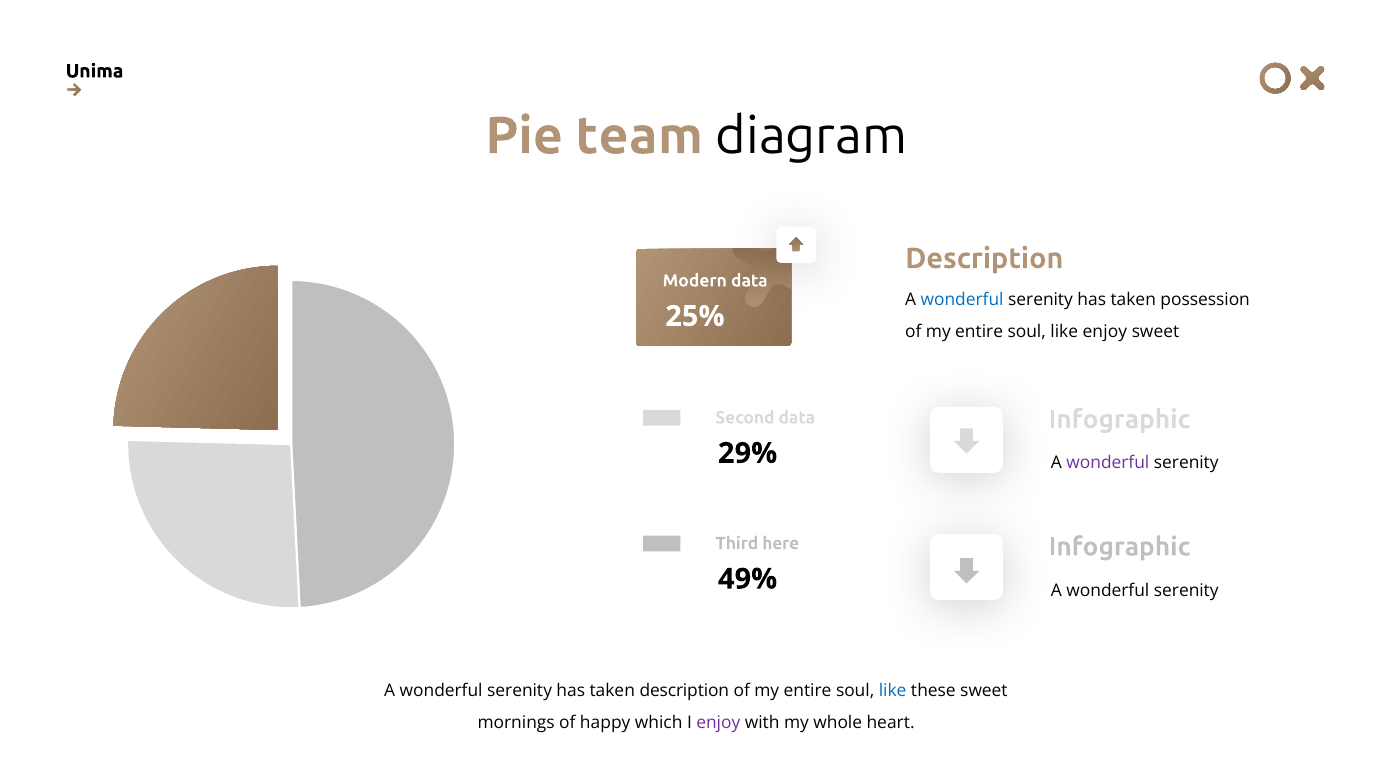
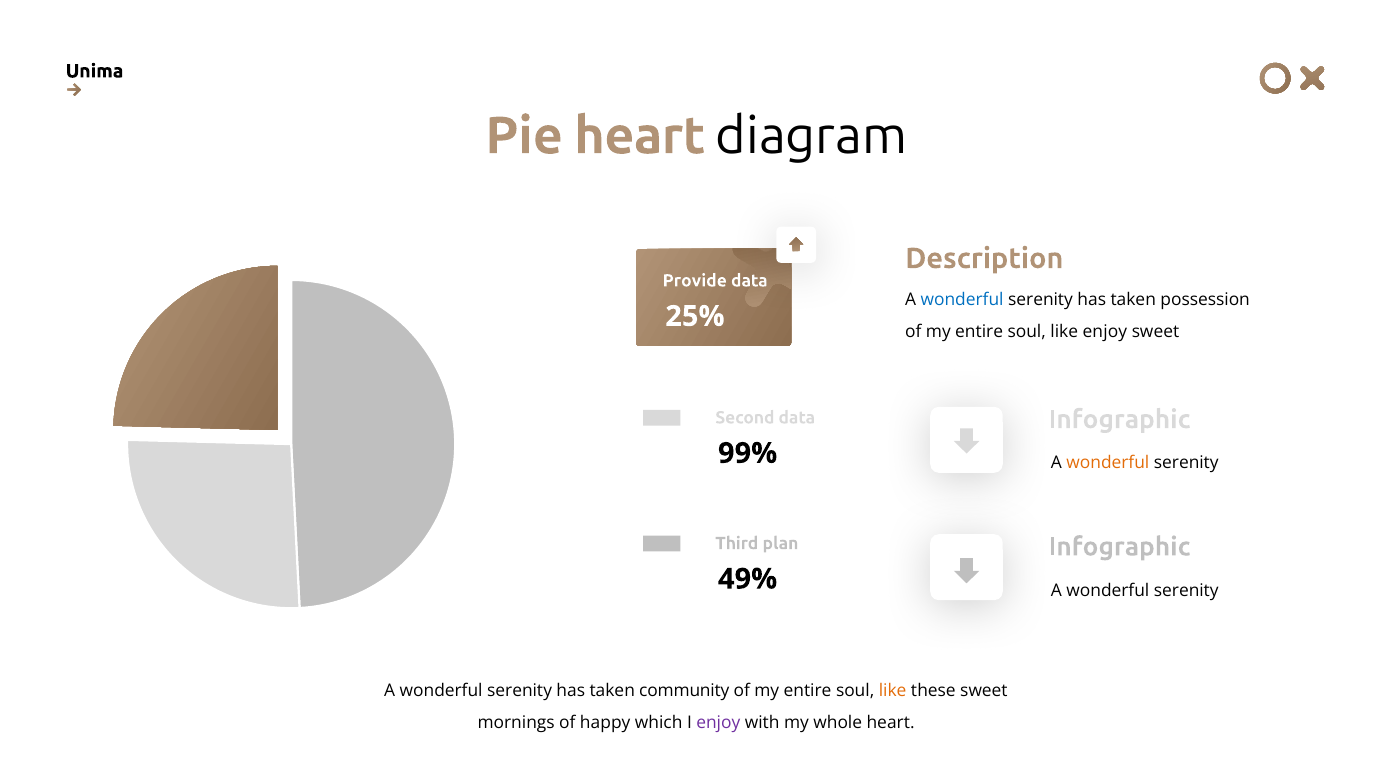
Pie team: team -> heart
Modern: Modern -> Provide
29%: 29% -> 99%
wonderful at (1108, 463) colour: purple -> orange
here: here -> plan
taken description: description -> community
like at (893, 691) colour: blue -> orange
